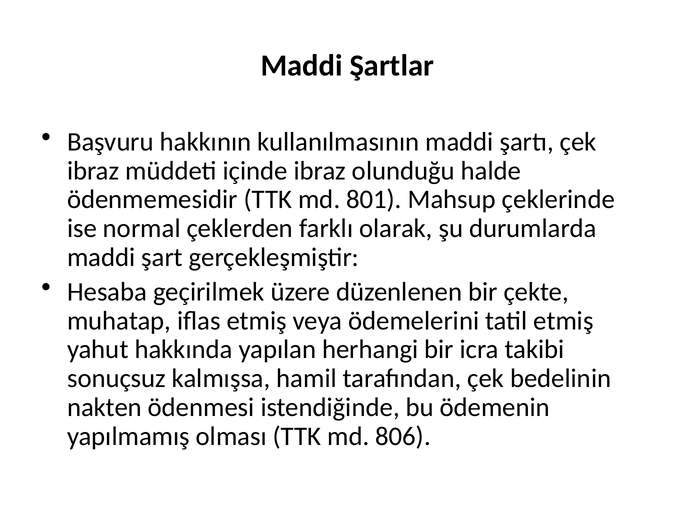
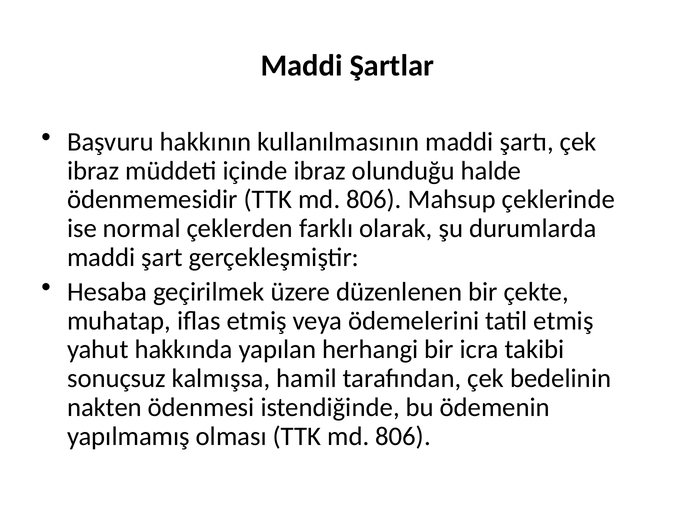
ödenmemesidir TTK md 801: 801 -> 806
